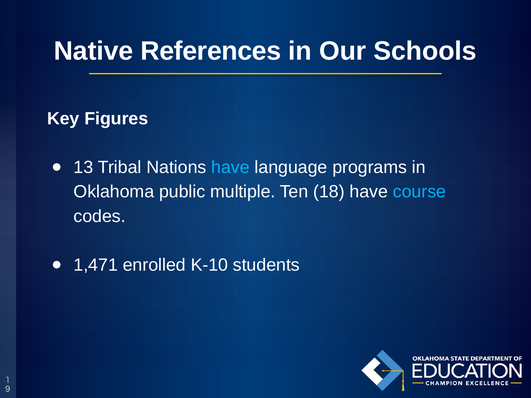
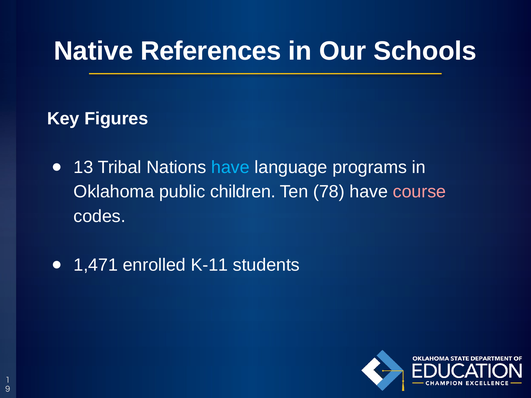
multiple: multiple -> children
18: 18 -> 78
course colour: light blue -> pink
K-10: K-10 -> K-11
